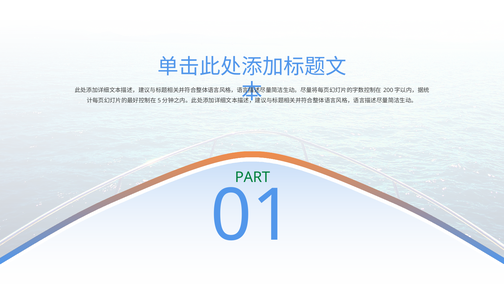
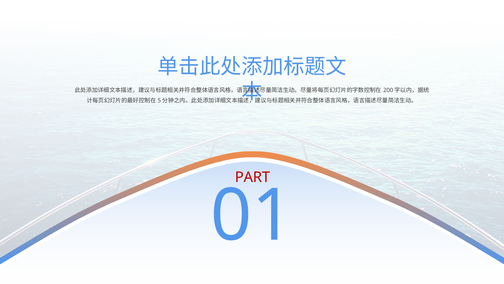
PART colour: green -> red
